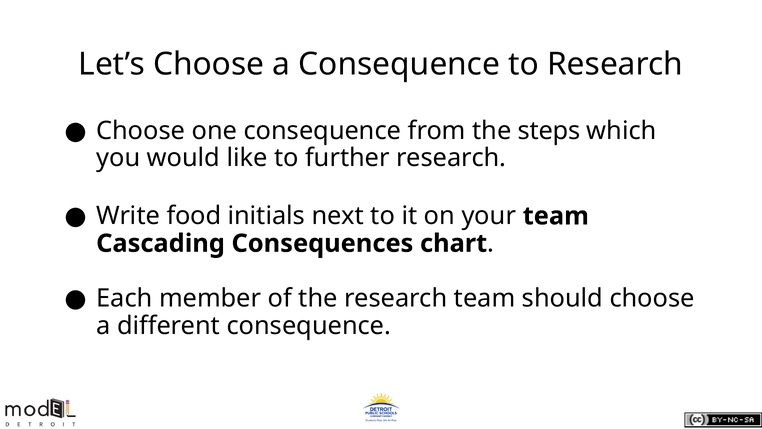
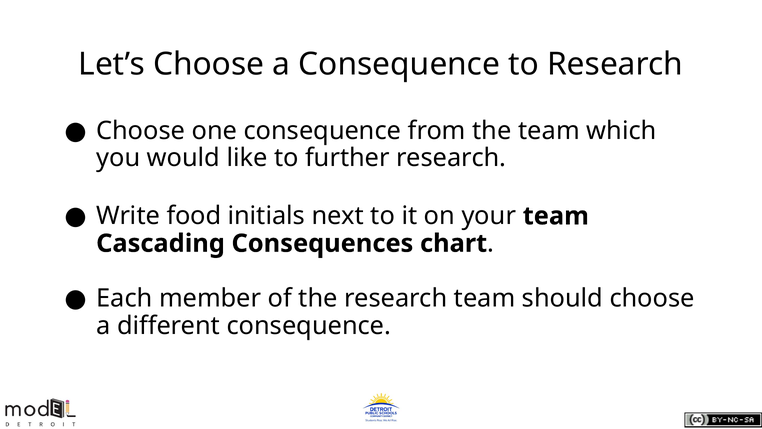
the steps: steps -> team
